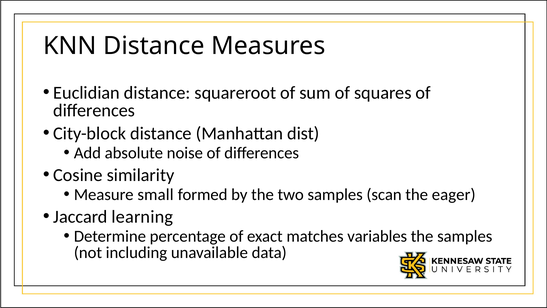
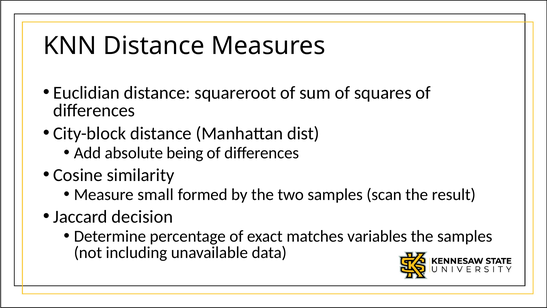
noise: noise -> being
eager: eager -> result
learning: learning -> decision
